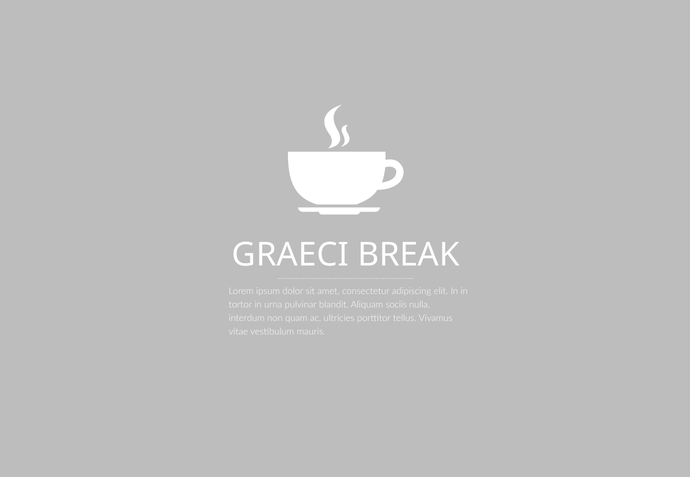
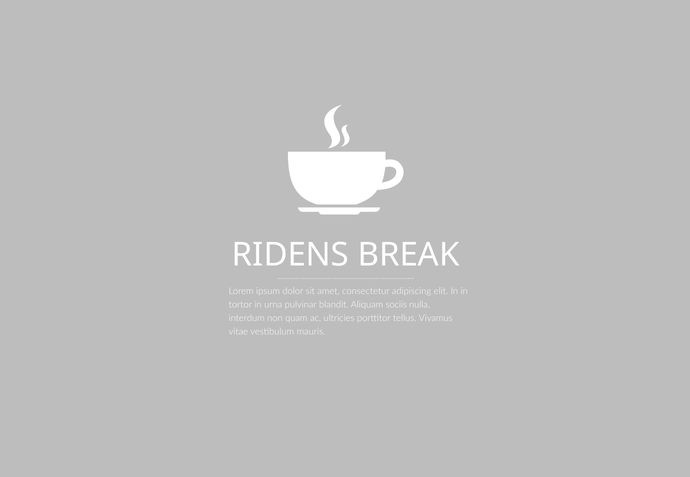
GRAECI: GRAECI -> RIDENS
